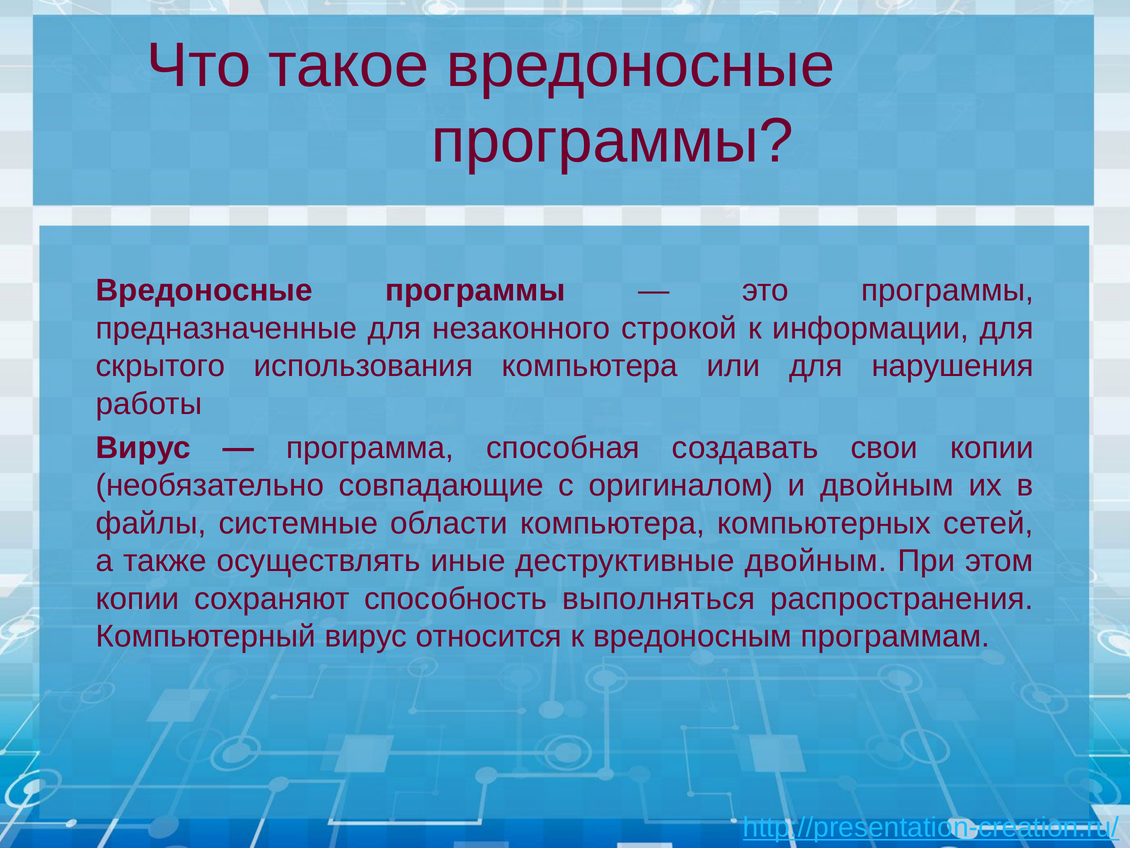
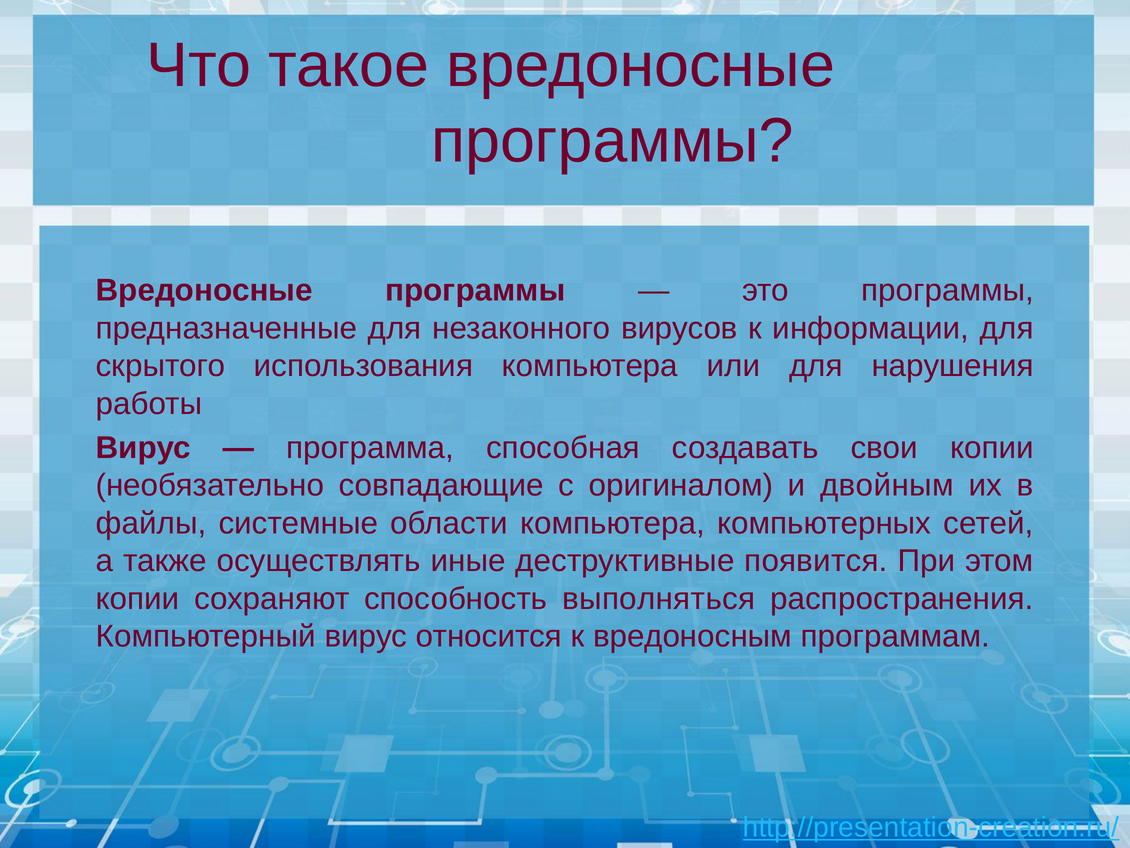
строкой: строкой -> вирусов
деструктивные двойным: двойным -> появится
